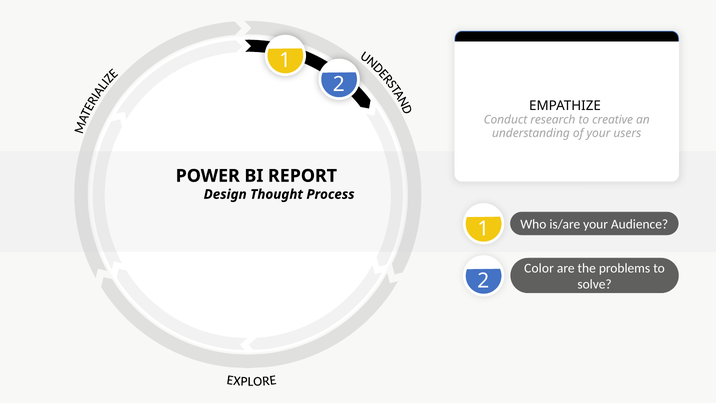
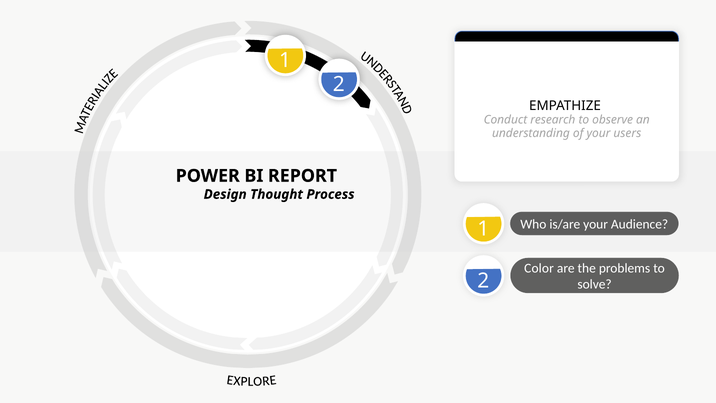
creative: creative -> observe
